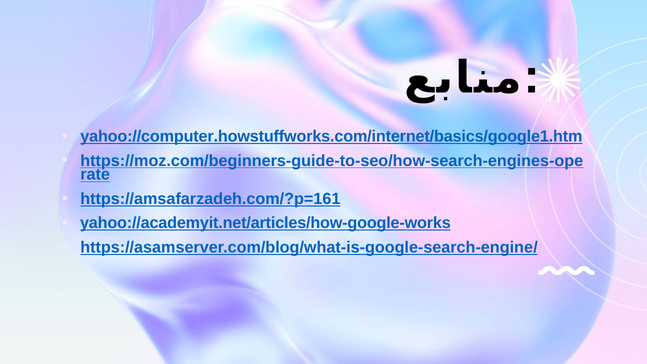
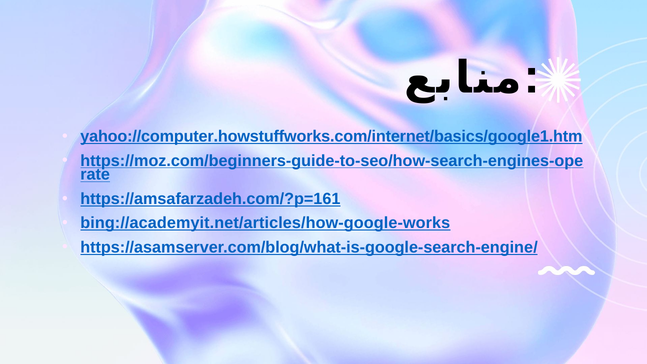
yahoo://academyit.net/articles/how-google-works: yahoo://academyit.net/articles/how-google-works -> bing://academyit.net/articles/how-google-works
